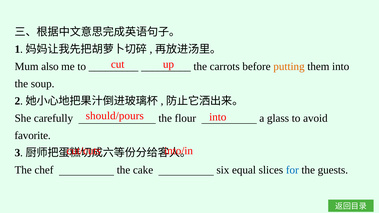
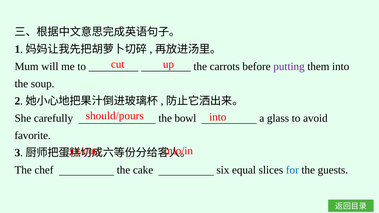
also: also -> will
putting colour: orange -> purple
flour: flour -> bowl
